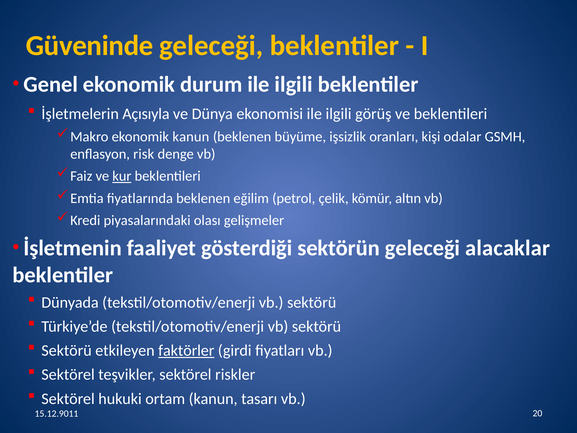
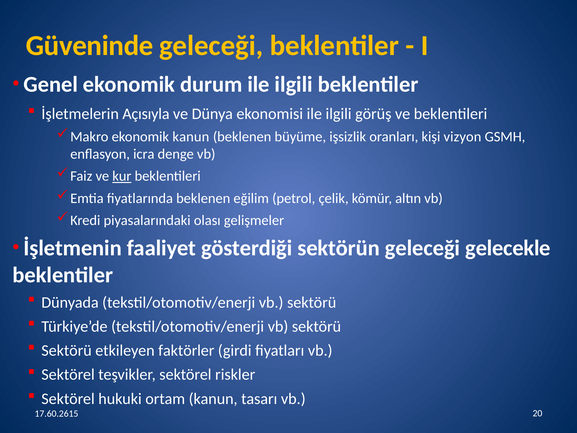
odalar: odalar -> vizyon
risk: risk -> icra
alacaklar: alacaklar -> gelecekle
faktörler underline: present -> none
15.12.9011: 15.12.9011 -> 17.60.2615
